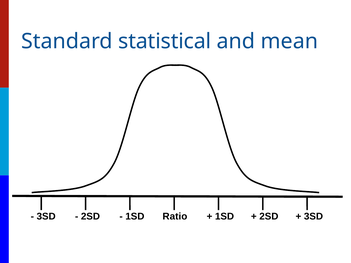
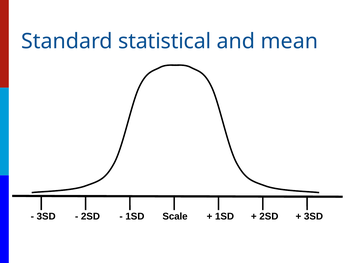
Ratio: Ratio -> Scale
